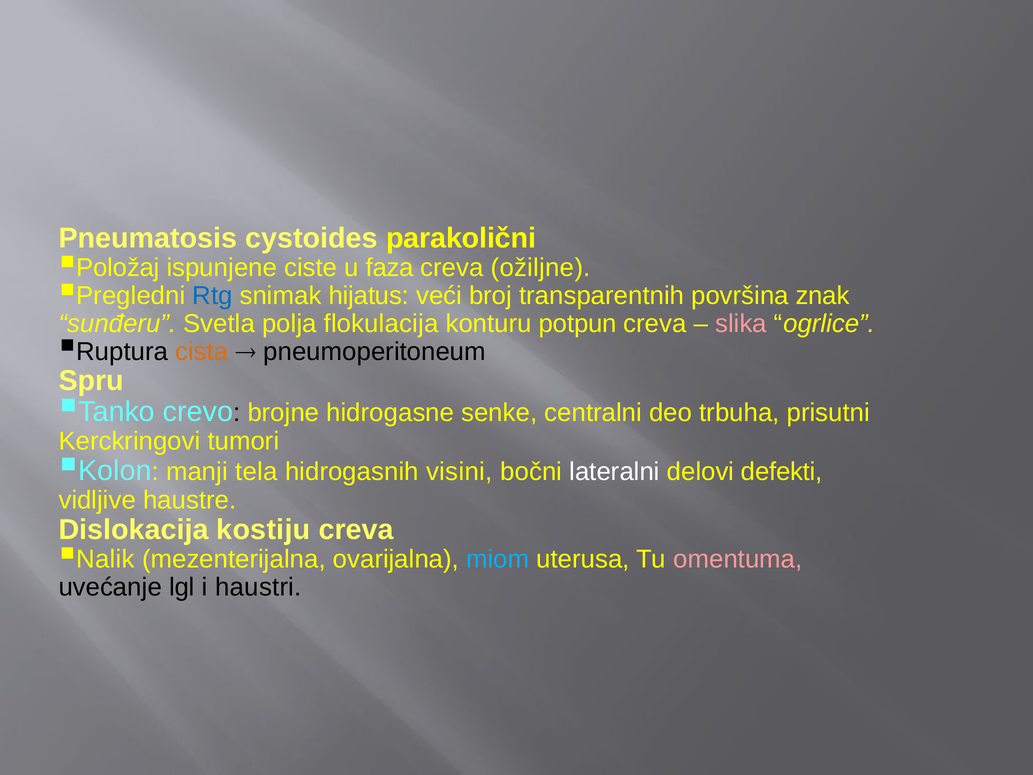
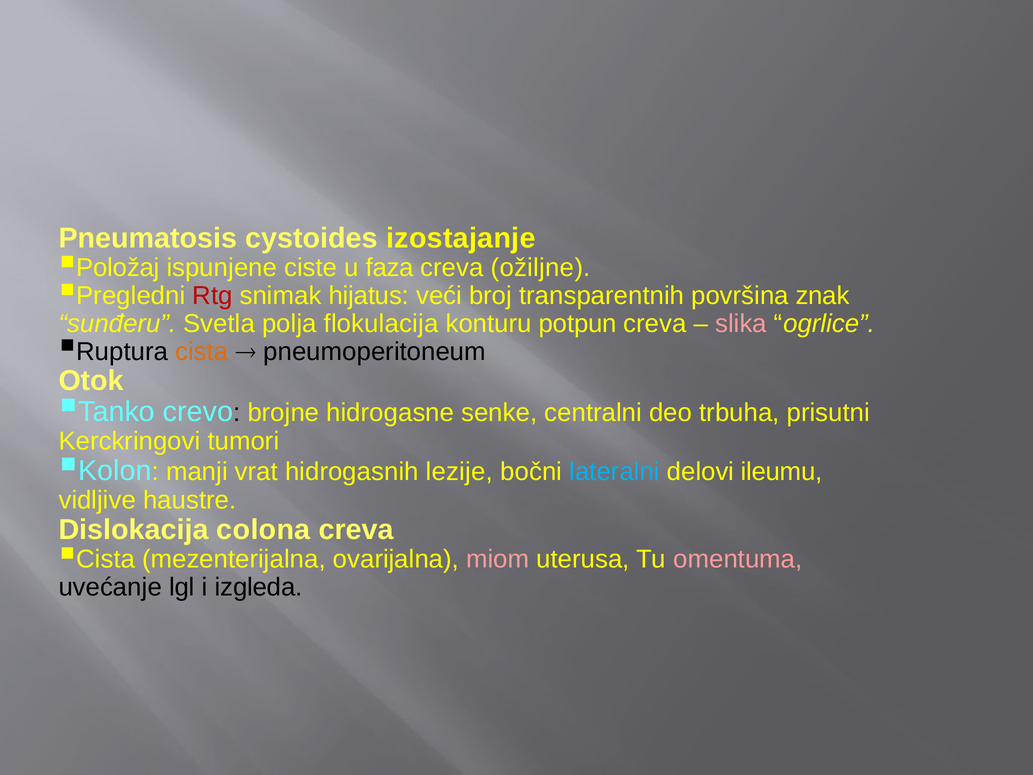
parakolični: parakolični -> izostajanje
Rtg colour: blue -> red
Spru: Spru -> Otok
tela: tela -> vrat
visini: visini -> lezije
lateralni colour: white -> light blue
defekti: defekti -> ileumu
kostiju: kostiju -> colona
Nalik at (106, 559): Nalik -> Cista
miom colour: light blue -> pink
haustri: haustri -> izgleda
